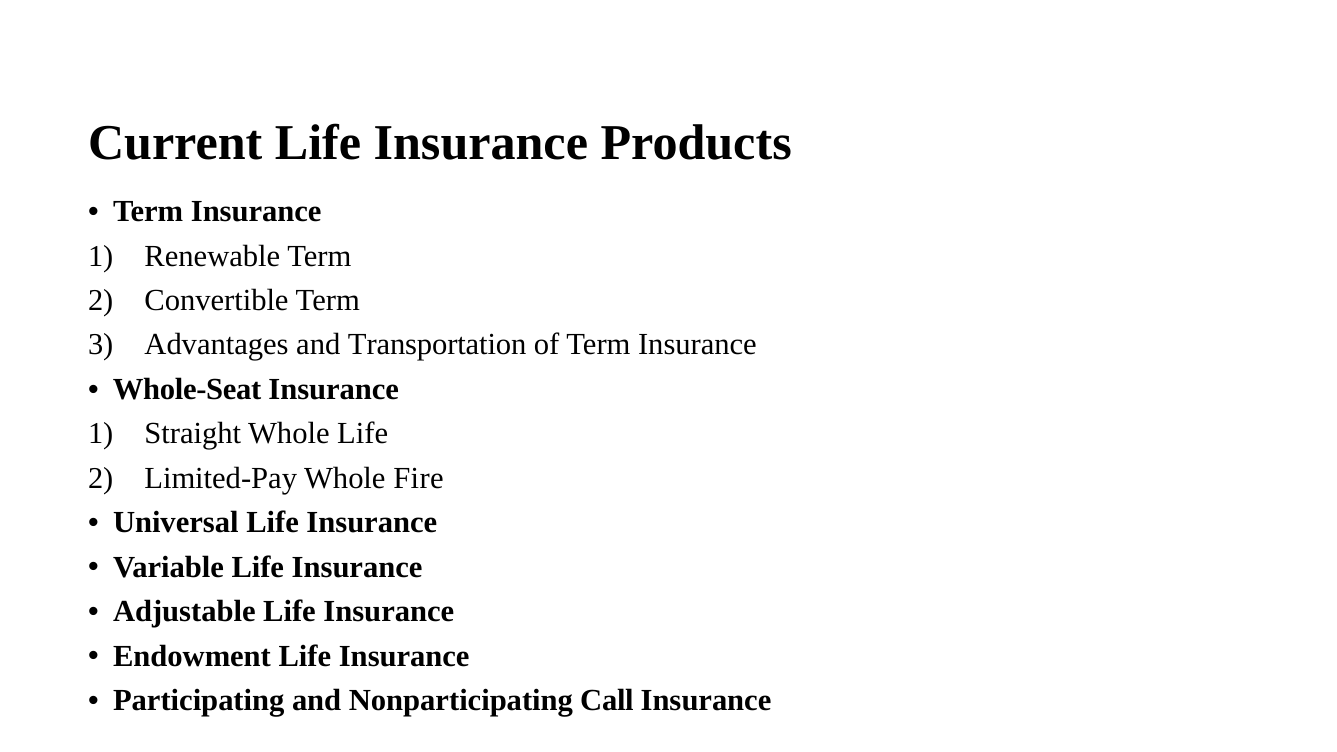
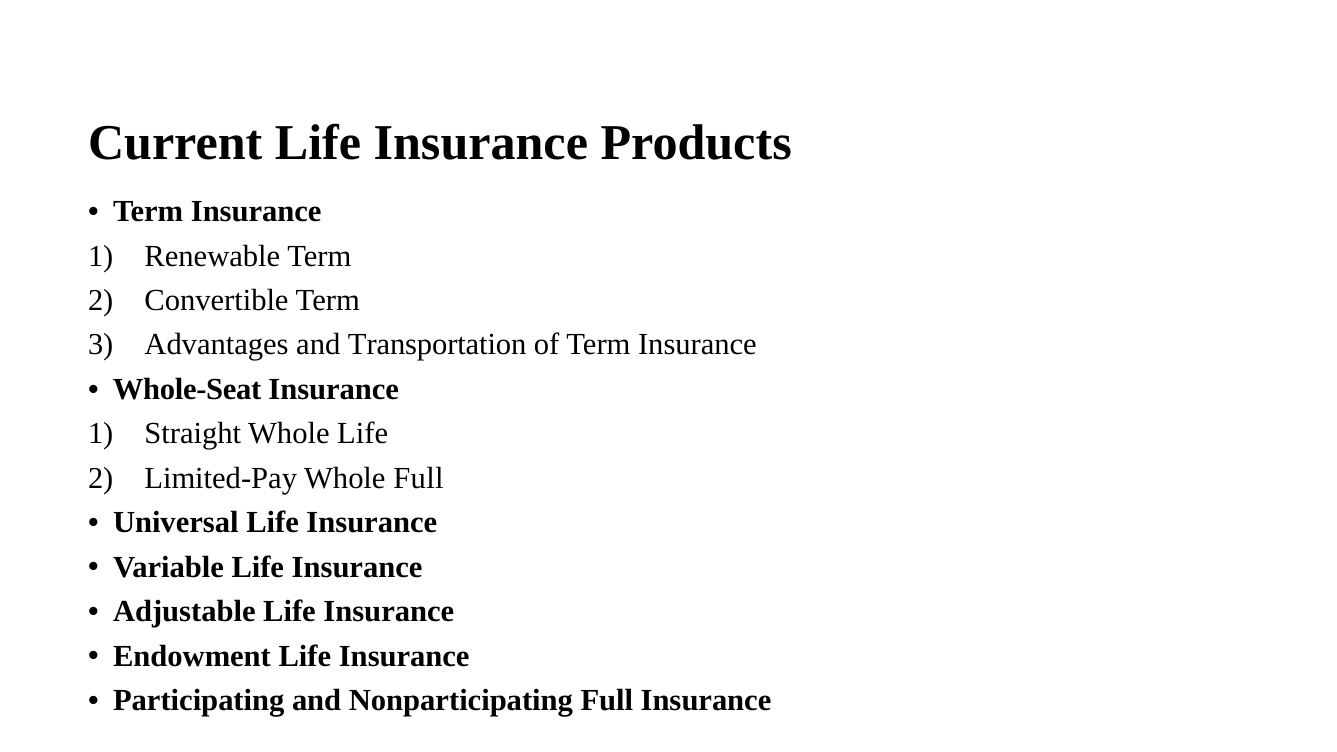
Whole Fire: Fire -> Full
Nonparticipating Call: Call -> Full
